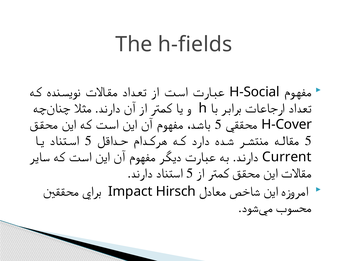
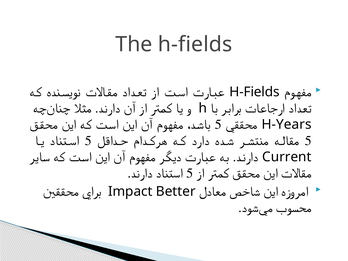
H-Social at (255, 92): H-Social -> H-Fields
H-Cover: H-Cover -> H-Years
Hirsch: Hirsch -> Better
